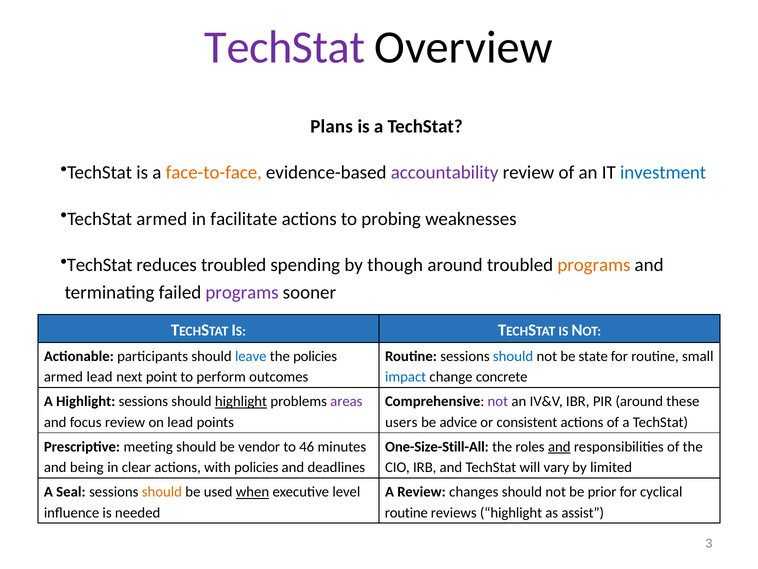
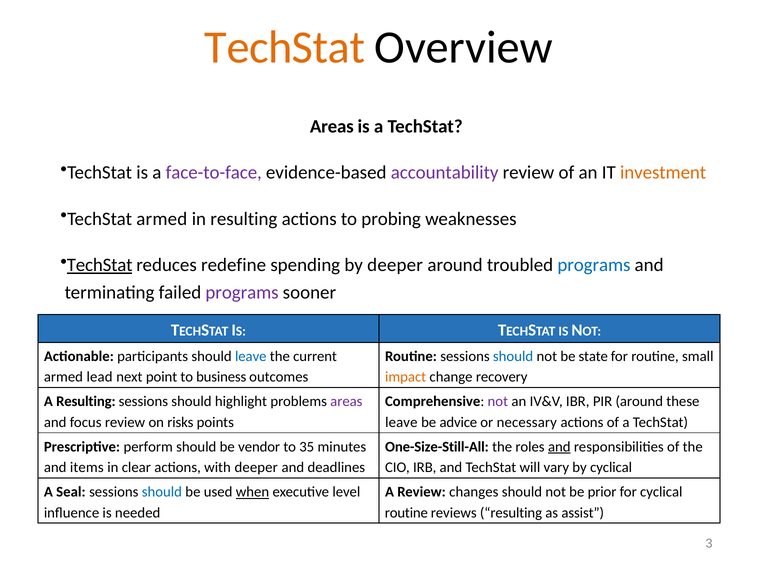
TechStat at (285, 47) colour: purple -> orange
Plans at (332, 126): Plans -> Areas
face-to-face colour: orange -> purple
investment colour: blue -> orange
in facilitate: facilitate -> resulting
TechStat at (100, 265) underline: none -> present
reduces troubled: troubled -> redefine
by though: though -> deeper
programs at (594, 265) colour: orange -> blue
the policies: policies -> current
perform: perform -> business
impact colour: blue -> orange
concrete: concrete -> recovery
A Highlight: Highlight -> Resulting
highlight at (241, 401) underline: present -> none
on lead: lead -> risks
users at (401, 422): users -> leave
consistent: consistent -> necessary
meeting: meeting -> perform
46: 46 -> 35
being: being -> items
with policies: policies -> deeper
by limited: limited -> cyclical
should at (162, 492) colour: orange -> blue
reviews highlight: highlight -> resulting
